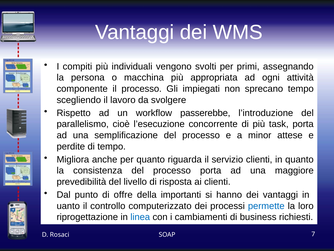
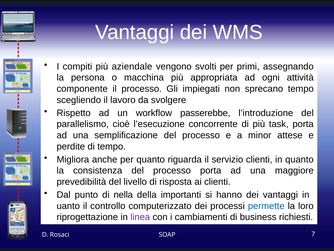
individuali: individuali -> aziendale
offre: offre -> nella
linea colour: blue -> purple
